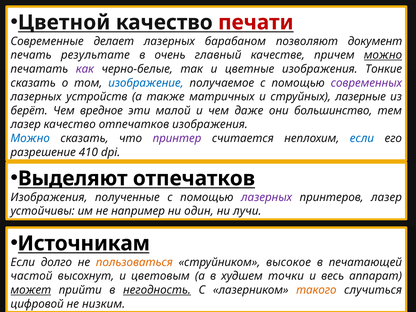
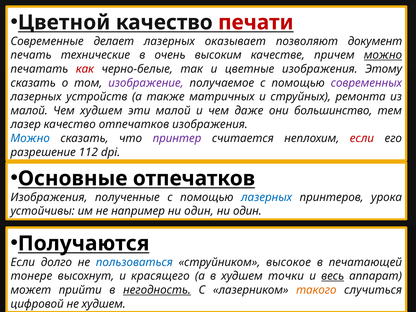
барабаном: барабаном -> оказывает
результате: результате -> технические
главный: главный -> высоким
как colour: purple -> red
Тонкие: Тонкие -> Этому
изображение colour: blue -> purple
лазерные: лазерные -> ремонта
берёт at (29, 111): берёт -> малой
Чем вредное: вредное -> худшем
если at (362, 138) colour: blue -> red
410: 410 -> 112
Выделяют: Выделяют -> Основные
лазерных at (267, 197) colour: purple -> blue
принтеров лазер: лазер -> урока
лучи at (247, 211): лучи -> один
Источникам: Источникам -> Получаются
пользоваться colour: orange -> blue
частой: частой -> тонере
цветовым: цветовым -> красящего
весь underline: none -> present
может underline: present -> none
не низким: низким -> худшем
